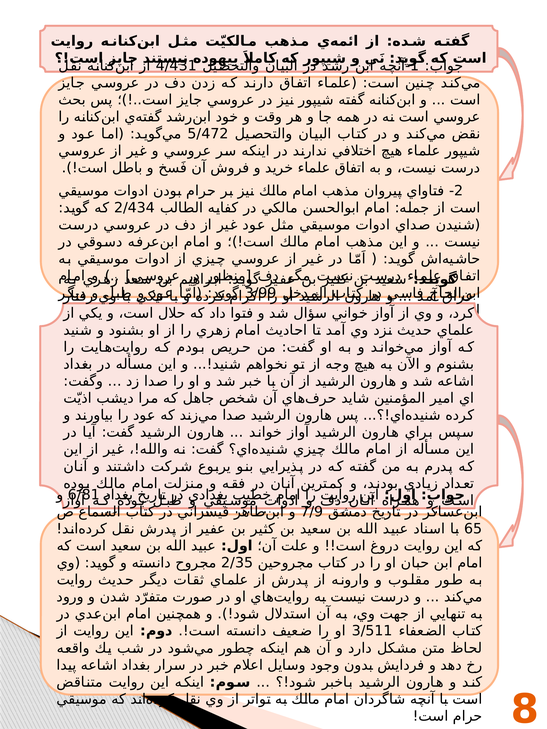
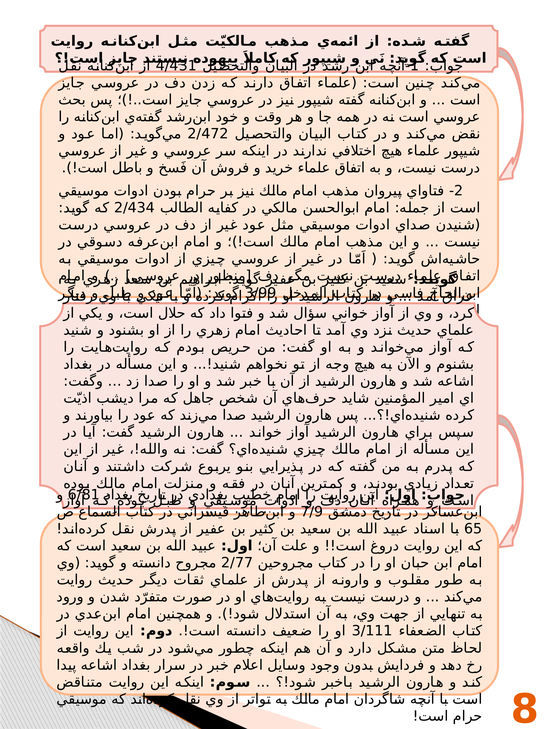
5/472: 5/472 -> 2/472
2/35: 2/35 -> 2/77
3/511: 3/511 -> 3/111
